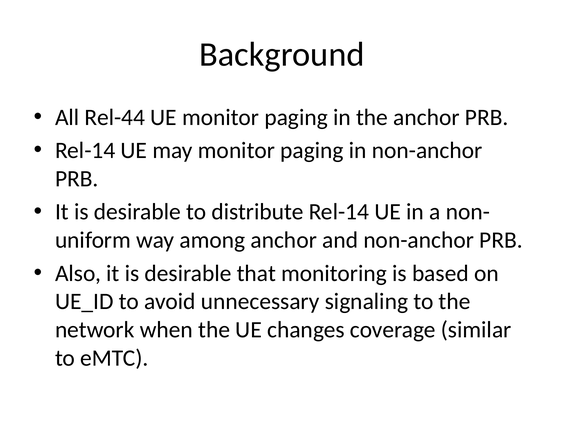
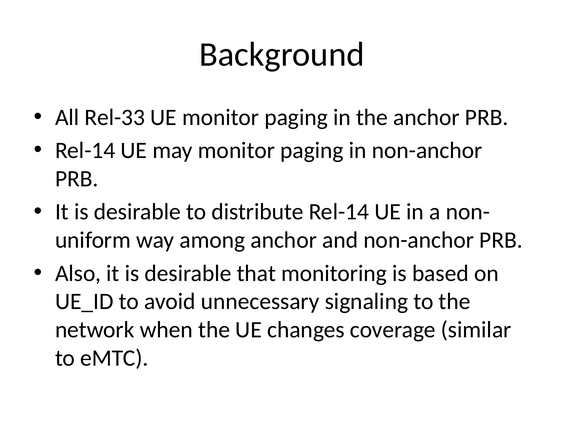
Rel-44: Rel-44 -> Rel-33
